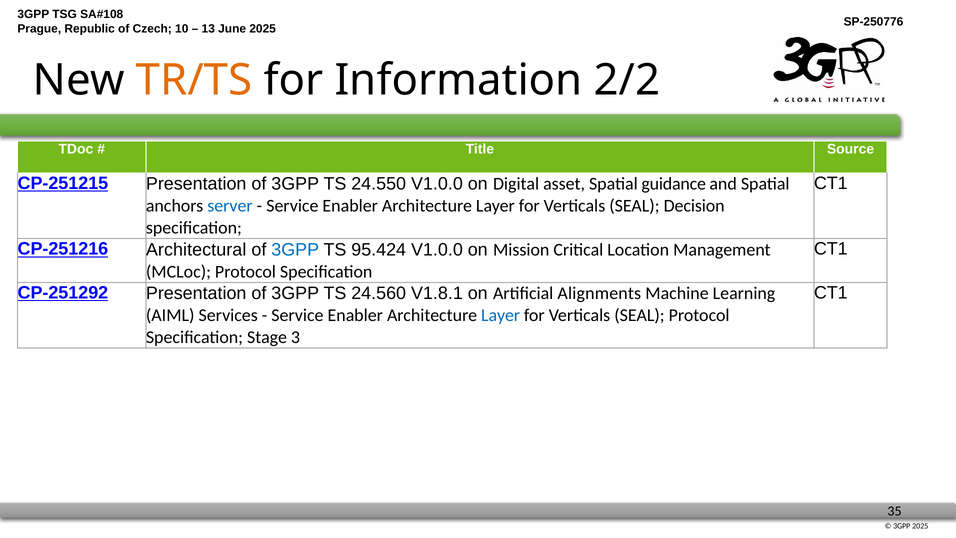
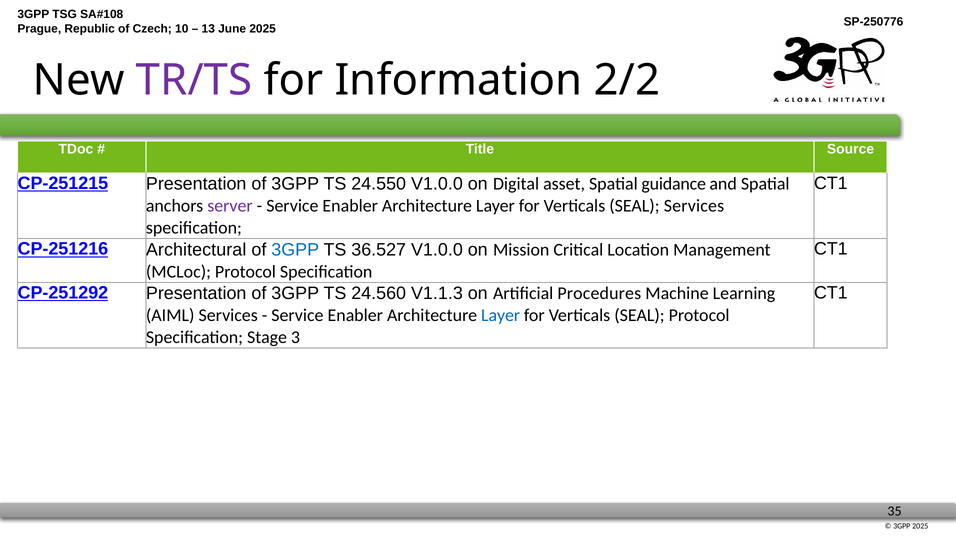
TR/TS colour: orange -> purple
server colour: blue -> purple
SEAL Decision: Decision -> Services
95.424: 95.424 -> 36.527
V1.8.1: V1.8.1 -> V1.1.3
Alignments: Alignments -> Procedures
